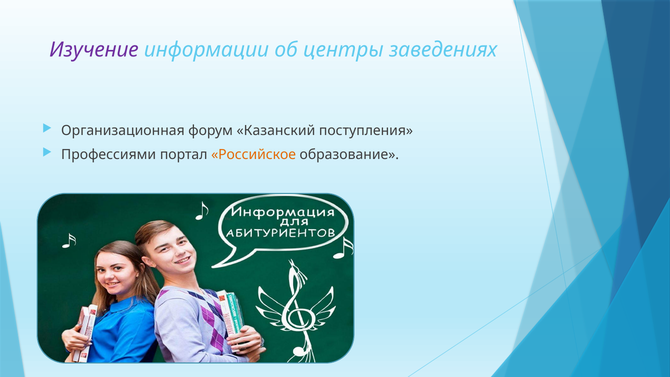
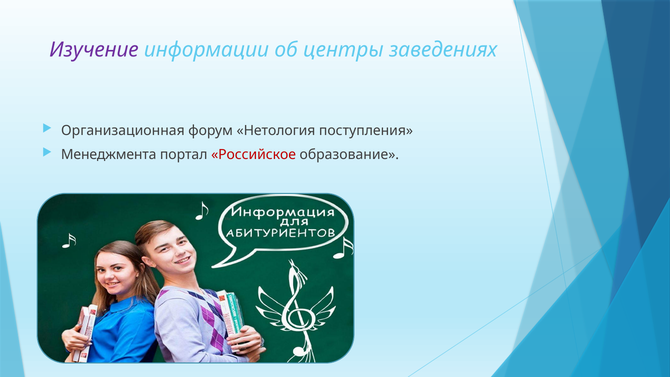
Казанский: Казанский -> Нетология
Профессиями: Профессиями -> Менеджмента
Российское colour: orange -> red
